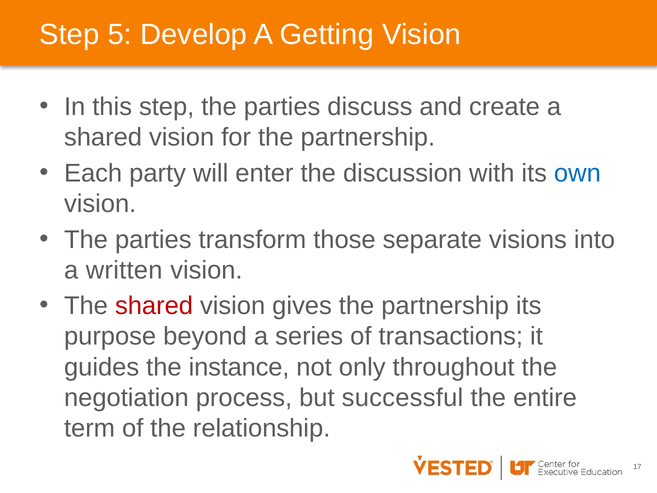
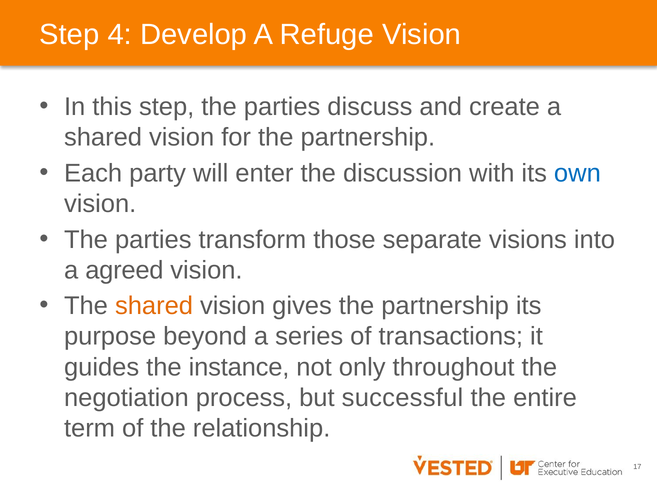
5: 5 -> 4
Getting: Getting -> Refuge
written: written -> agreed
shared at (154, 306) colour: red -> orange
